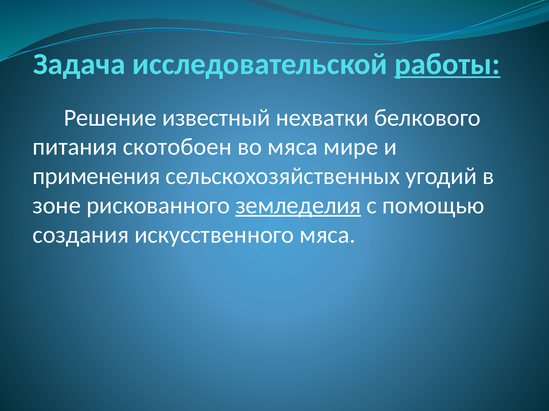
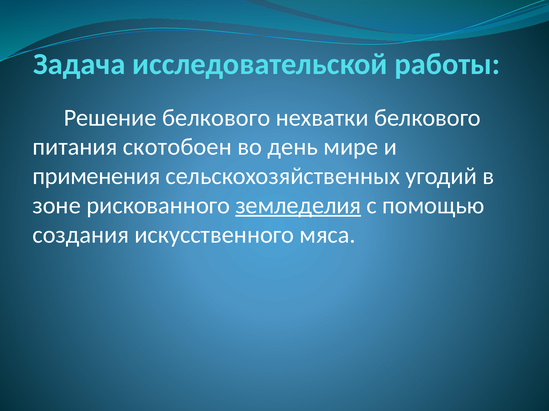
работы underline: present -> none
Решение известный: известный -> белкового
во мяса: мяса -> день
